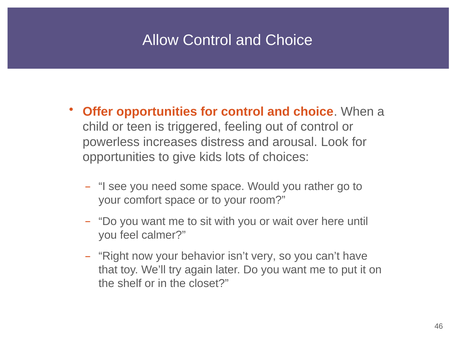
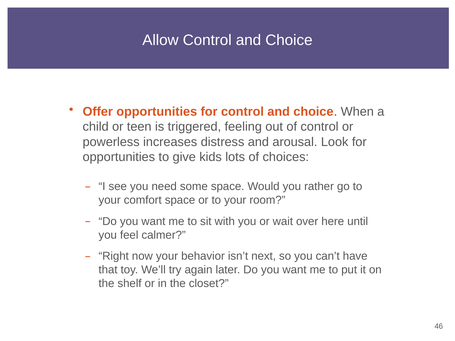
very: very -> next
